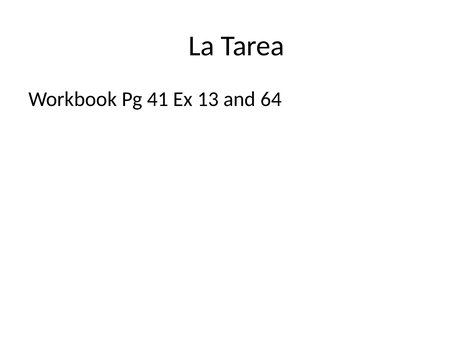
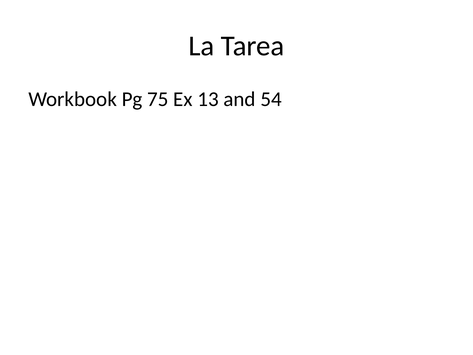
41: 41 -> 75
64: 64 -> 54
